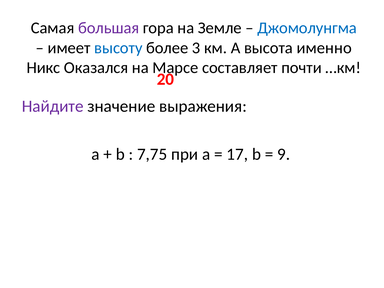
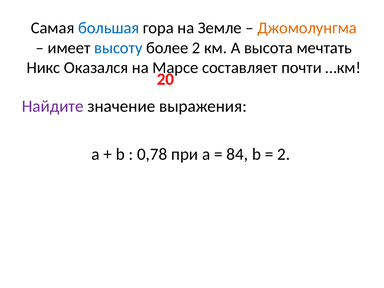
большая colour: purple -> blue
Джомолунгма colour: blue -> orange
более 3: 3 -> 2
именно: именно -> мечтать
7,75: 7,75 -> 0,78
17: 17 -> 84
9 at (284, 154): 9 -> 2
